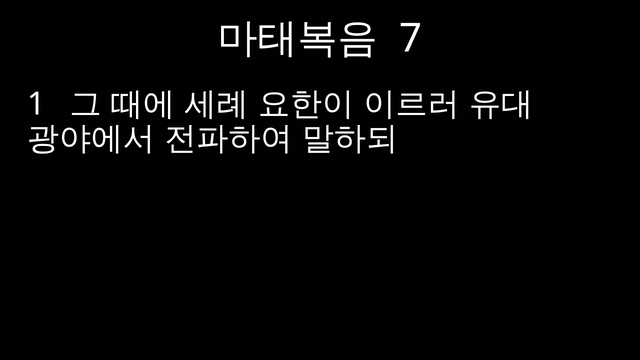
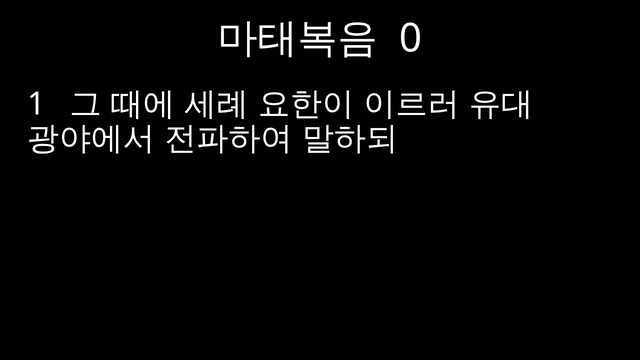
7: 7 -> 0
